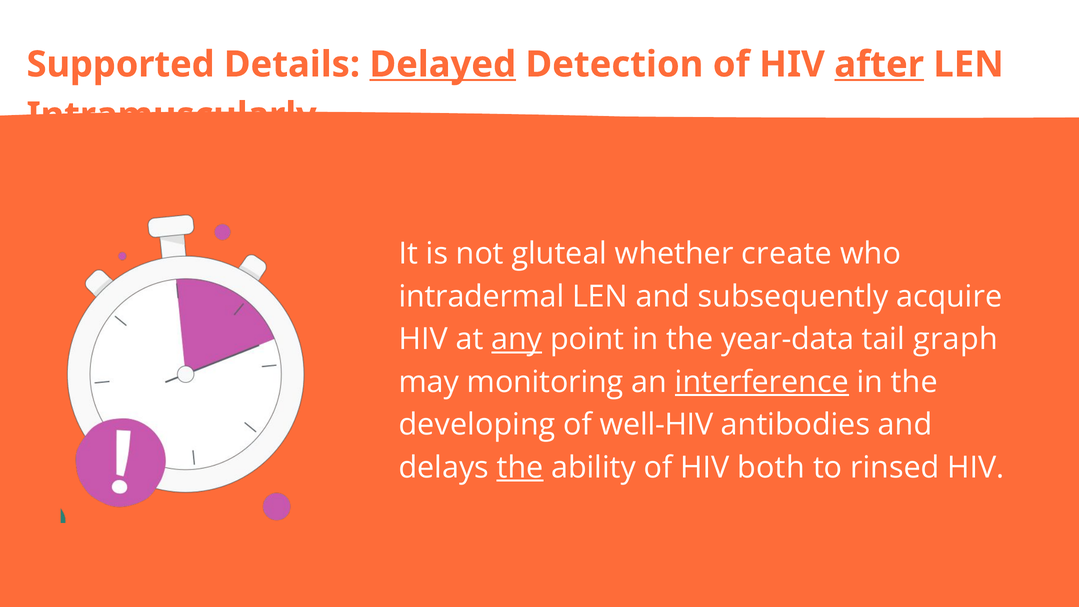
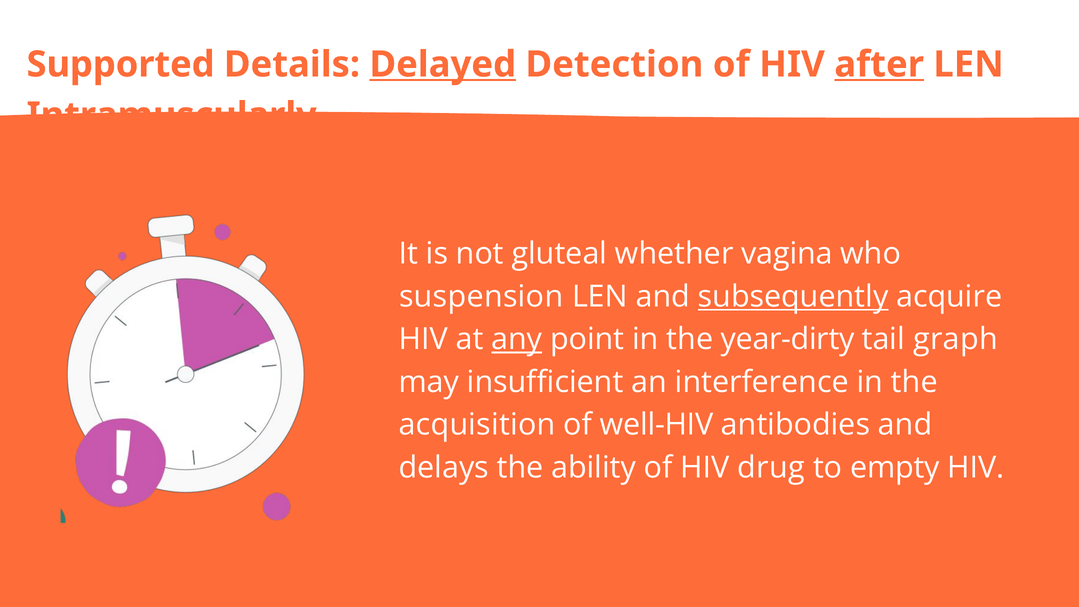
create: create -> vagina
intradermal: intradermal -> suspension
subsequently underline: none -> present
year-data: year-data -> year-dirty
monitoring: monitoring -> insufficient
interference underline: present -> none
developing: developing -> acquisition
the at (520, 467) underline: present -> none
both: both -> drug
rinsed: rinsed -> empty
